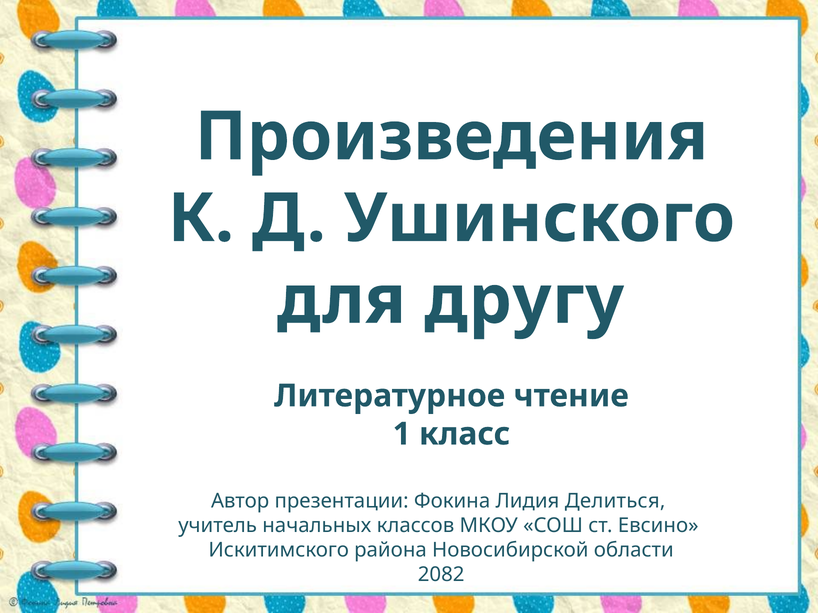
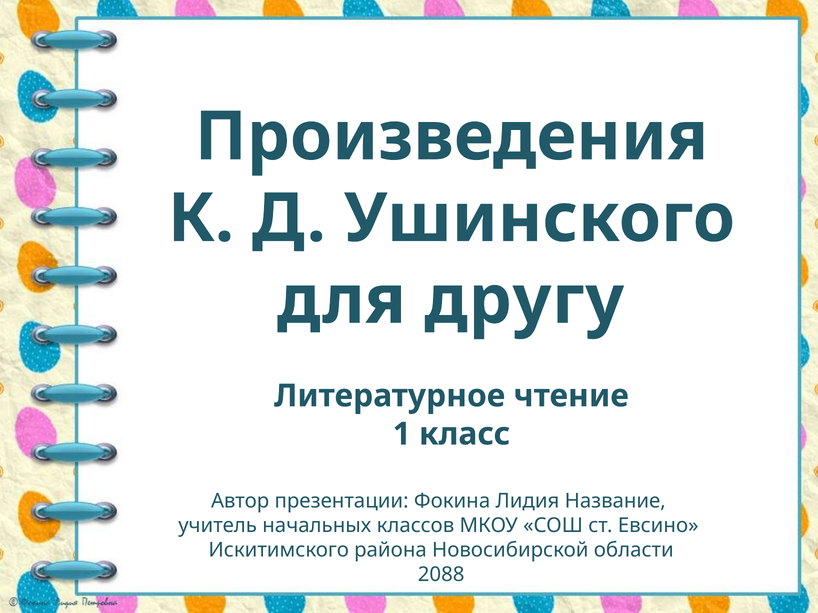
Делиться: Делиться -> Название
2082: 2082 -> 2088
